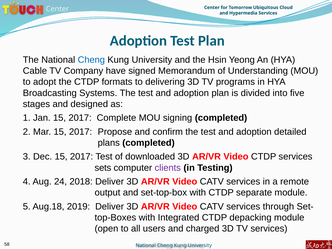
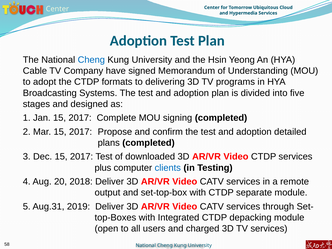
sets: sets -> plus
clients colour: purple -> blue
24: 24 -> 20
Aug.18: Aug.18 -> Aug.31
